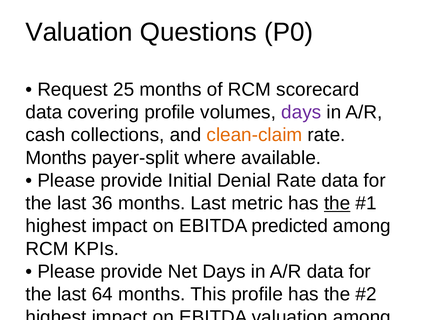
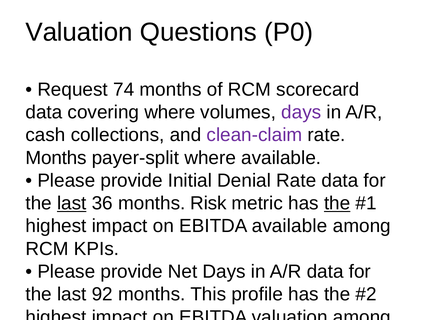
25: 25 -> 74
covering profile: profile -> where
clean-claim colour: orange -> purple
last at (72, 203) underline: none -> present
months Last: Last -> Risk
EBITDA predicted: predicted -> available
64: 64 -> 92
